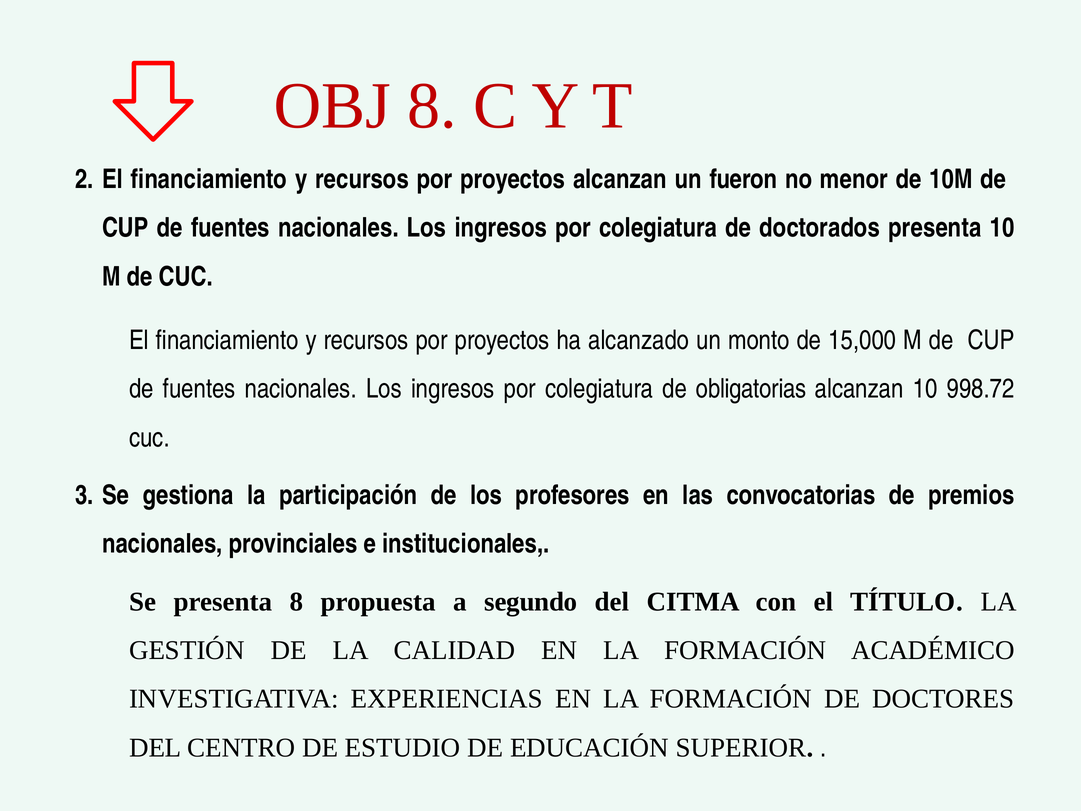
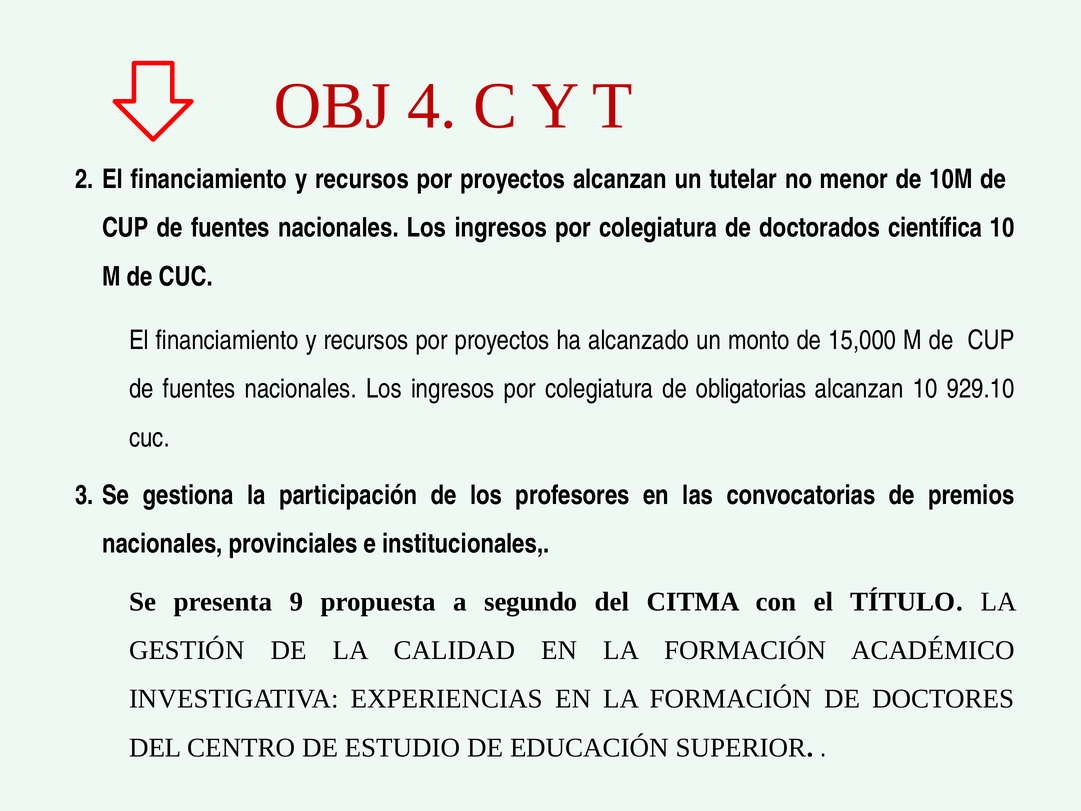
OBJ 8: 8 -> 4
fueron: fueron -> tutelar
doctorados presenta: presenta -> científica
998.72: 998.72 -> 929.10
presenta 8: 8 -> 9
